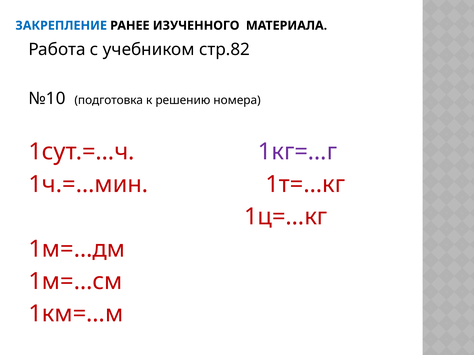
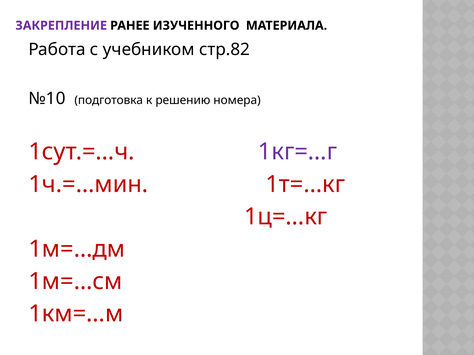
ЗАКРЕПЛЕНИЕ colour: blue -> purple
